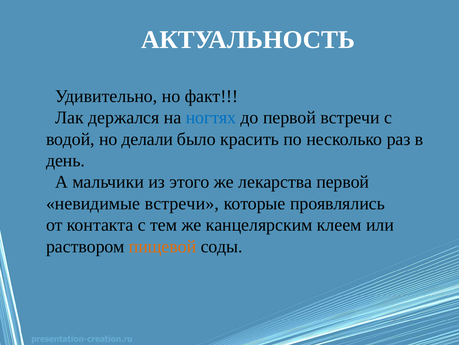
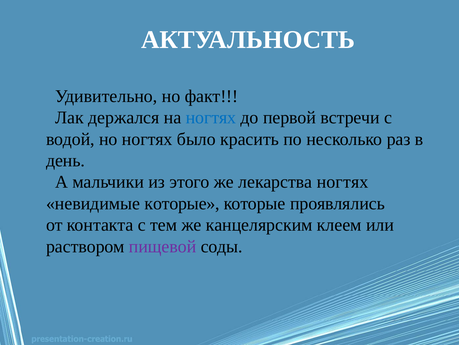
но делали: делали -> ногтях
лекарства первой: первой -> ногтях
невидимые встречи: встречи -> которые
пищевой colour: orange -> purple
